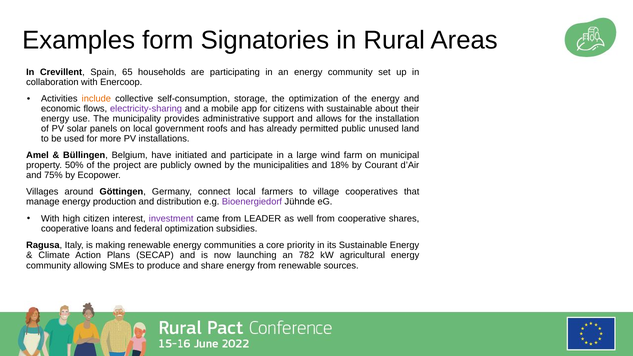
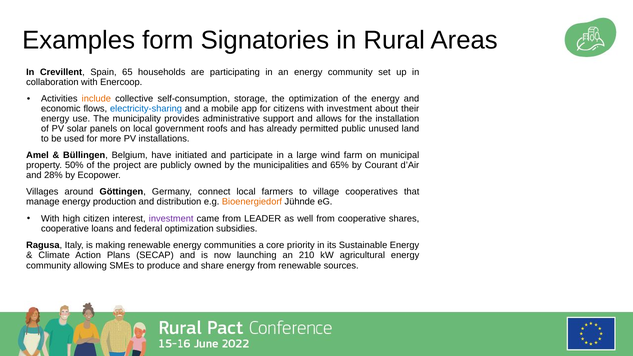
electricity-sharing colour: purple -> blue
with sustainable: sustainable -> investment
18%: 18% -> 65%
75%: 75% -> 28%
Bioenergiedorf colour: purple -> orange
782: 782 -> 210
